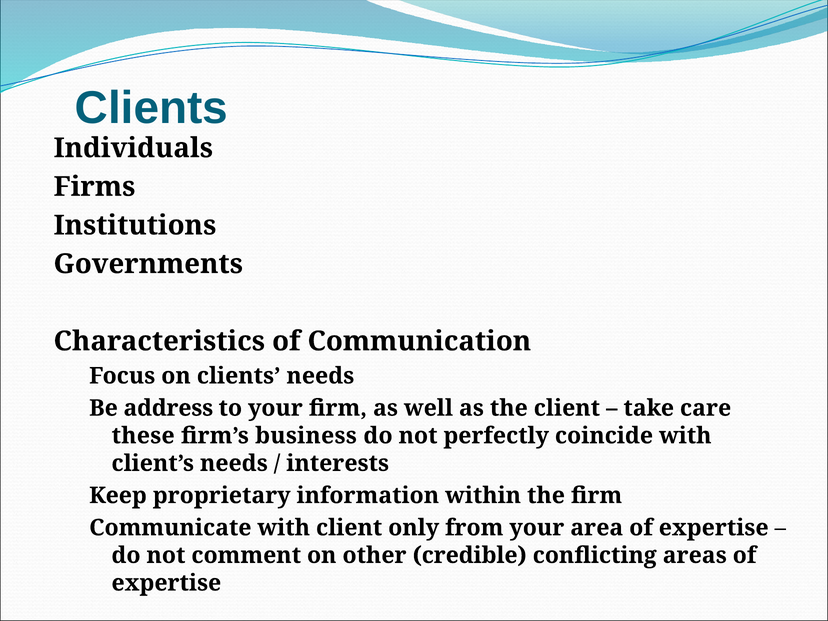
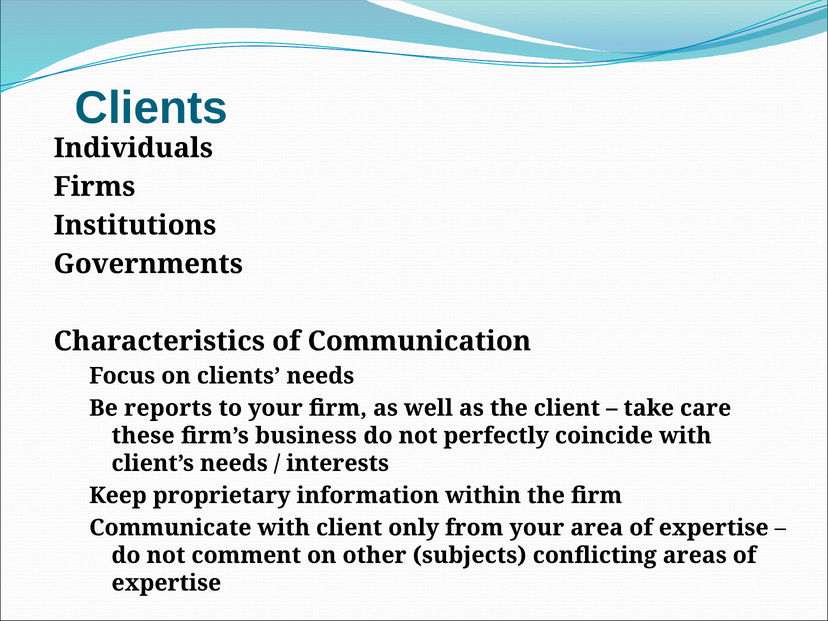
address: address -> reports
credible: credible -> subjects
